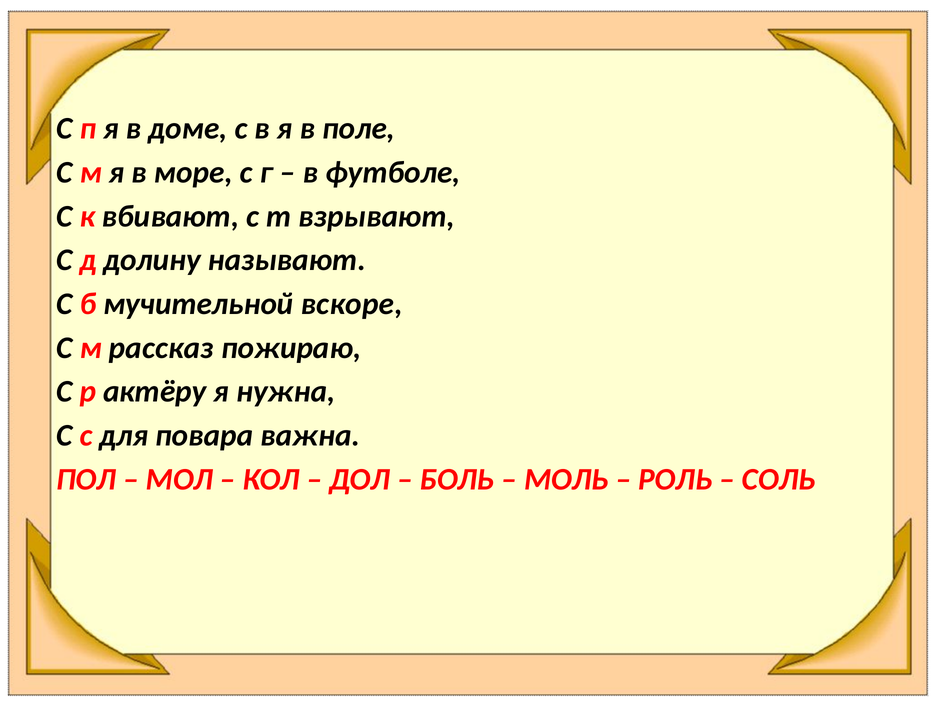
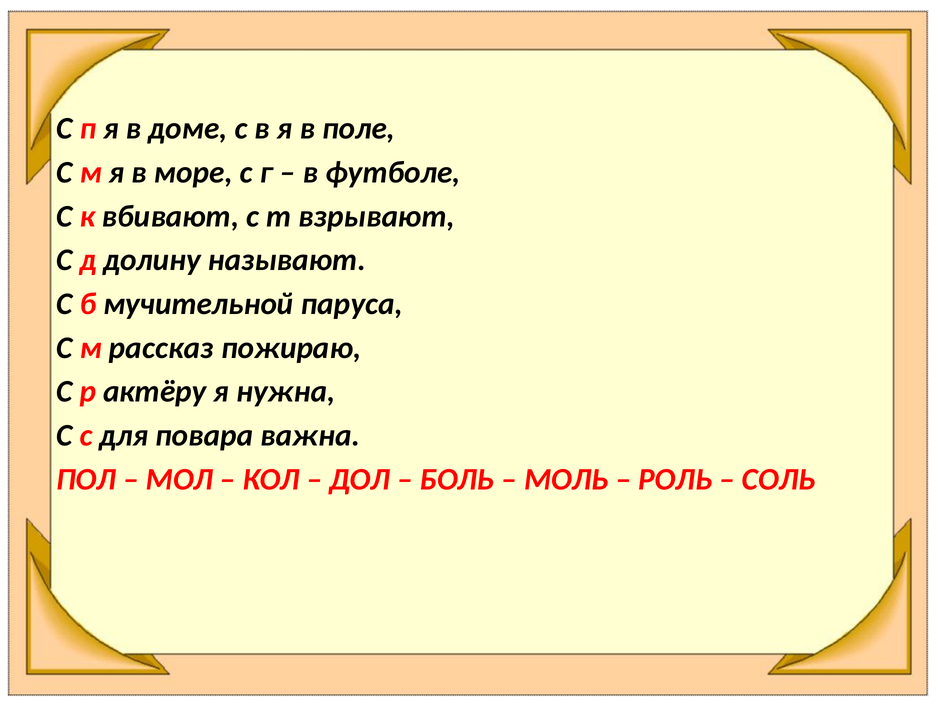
вскоре: вскоре -> паруса
